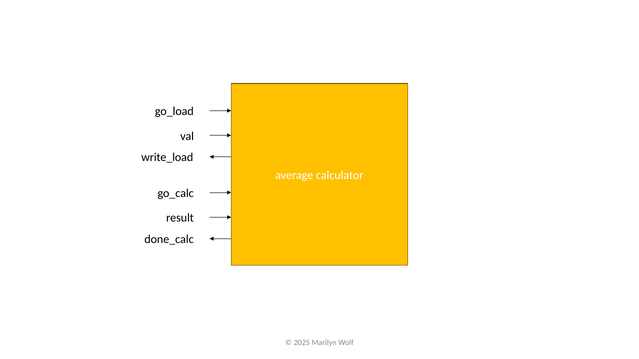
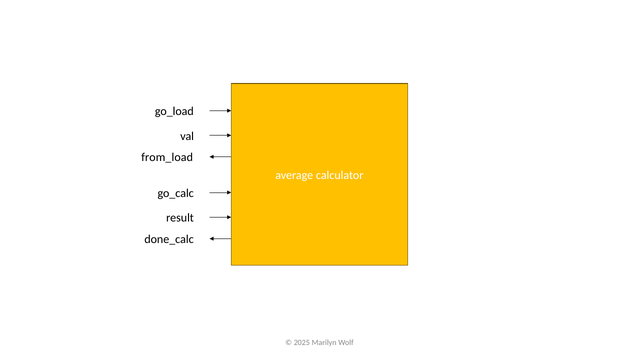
write_load: write_load -> from_load
